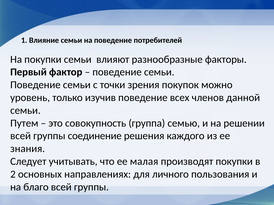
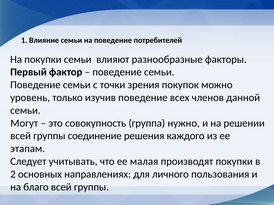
Путем: Путем -> Могут
семью: семью -> нужно
знания: знания -> этапам
